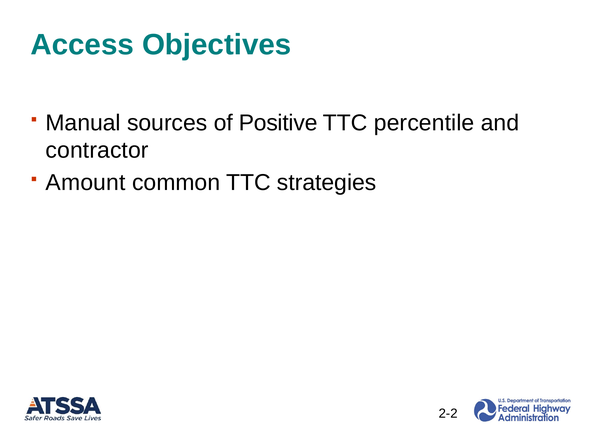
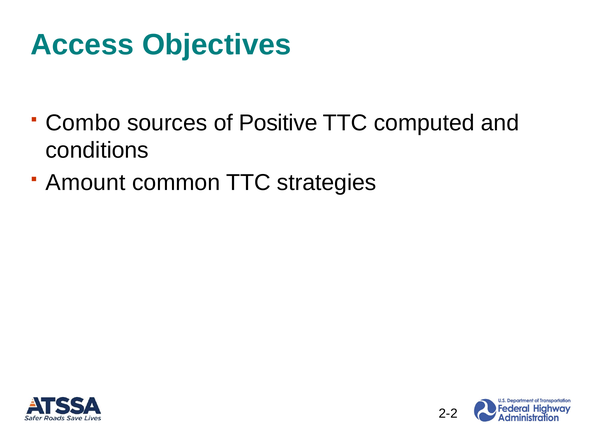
Manual: Manual -> Combo
percentile: percentile -> computed
contractor: contractor -> conditions
